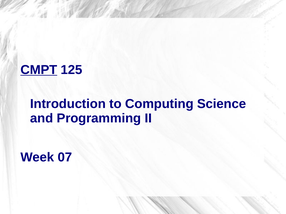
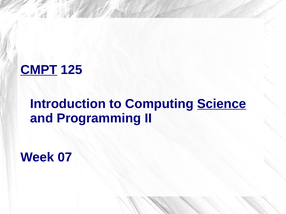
Science underline: none -> present
